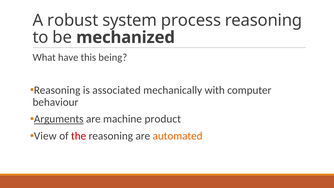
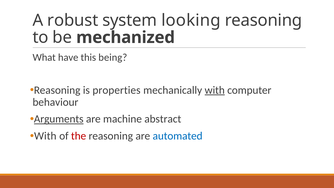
process: process -> looking
associated: associated -> properties
with at (215, 90) underline: none -> present
product: product -> abstract
View at (45, 136): View -> With
automated colour: orange -> blue
